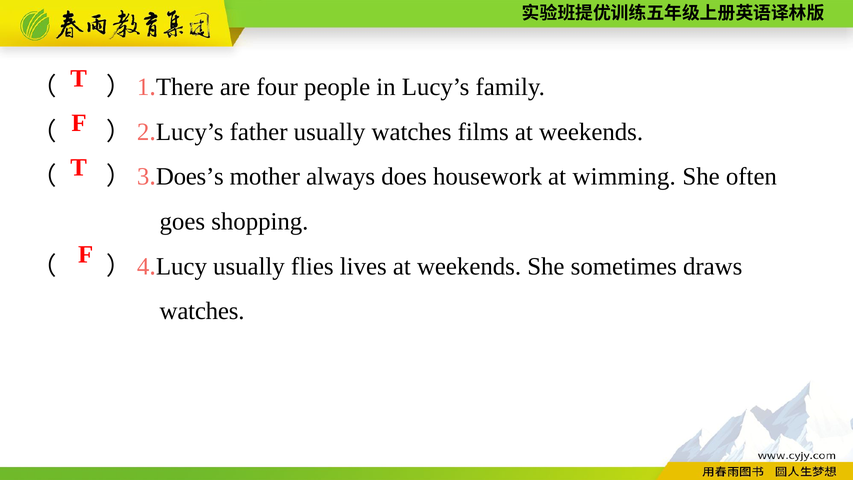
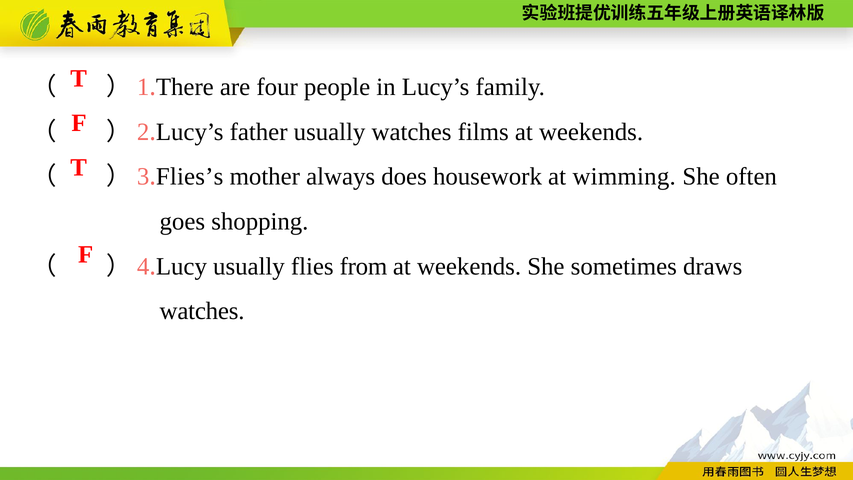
Does’s: Does’s -> Flies’s
lives: lives -> from
